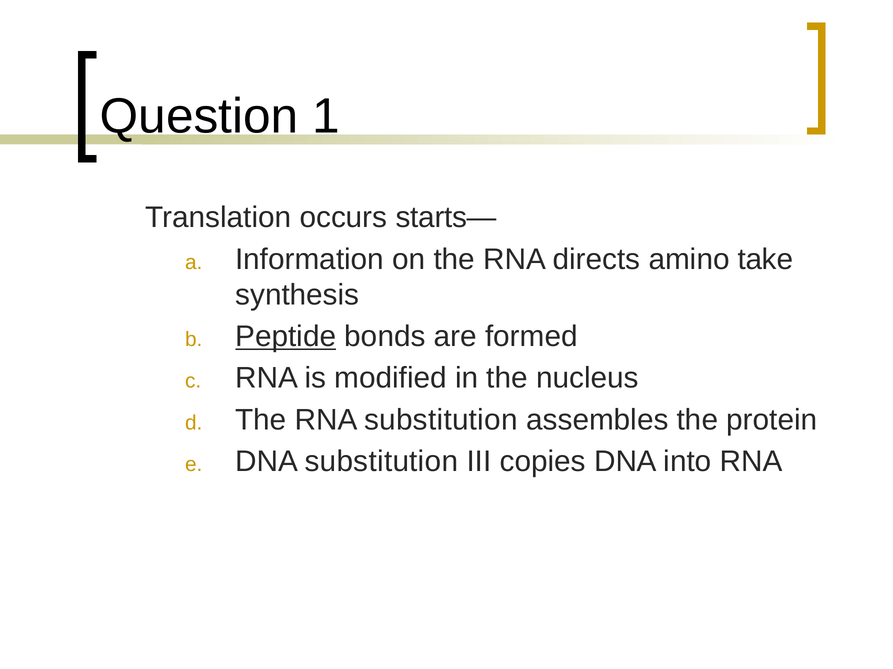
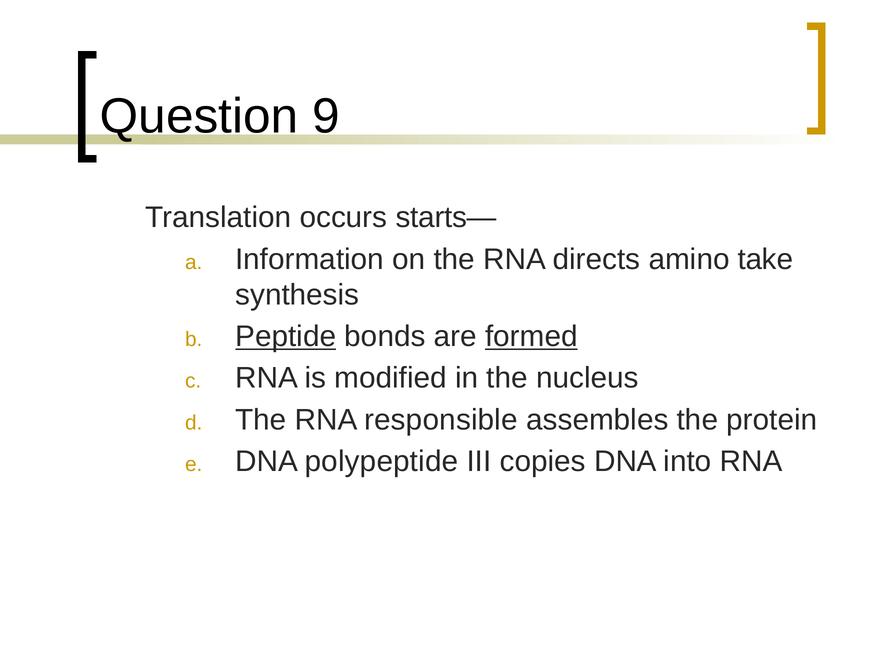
1: 1 -> 9
formed underline: none -> present
RNA substitution: substitution -> responsible
DNA substitution: substitution -> polypeptide
